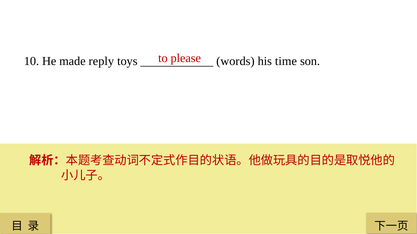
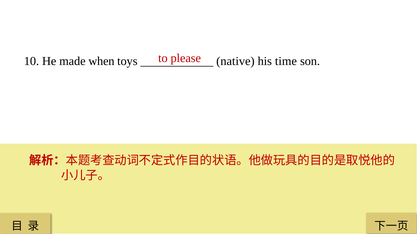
reply: reply -> when
words: words -> native
